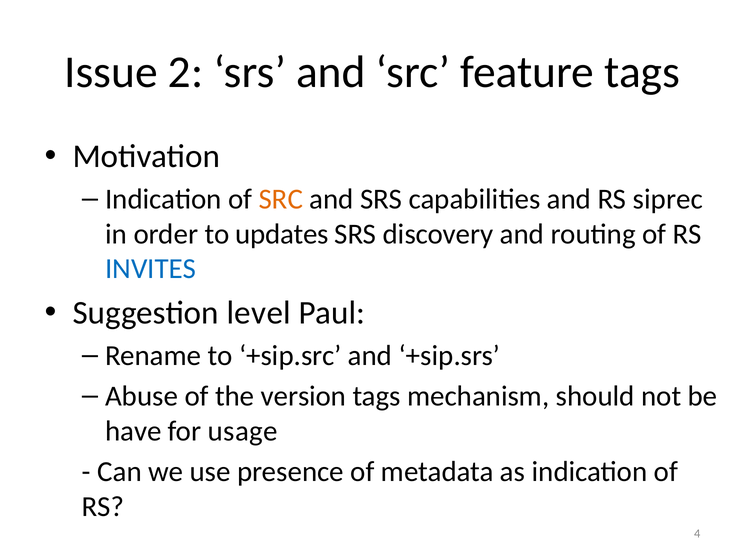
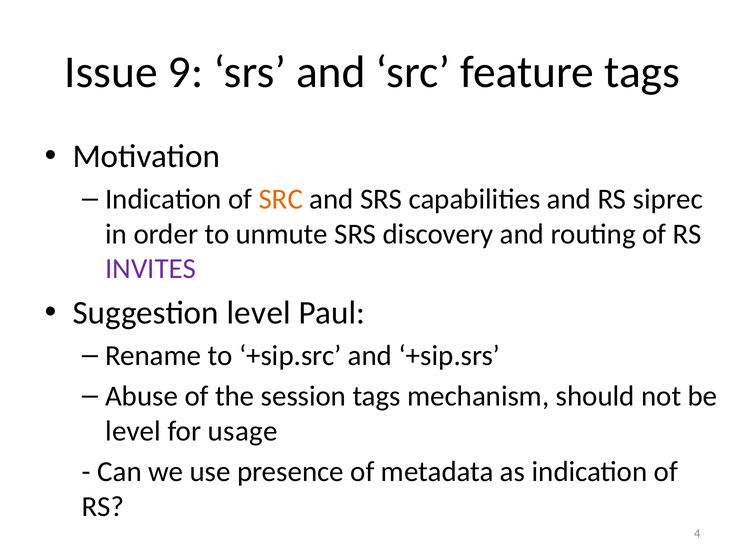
2: 2 -> 9
updates: updates -> unmute
INVITES colour: blue -> purple
version: version -> session
have at (133, 431): have -> level
